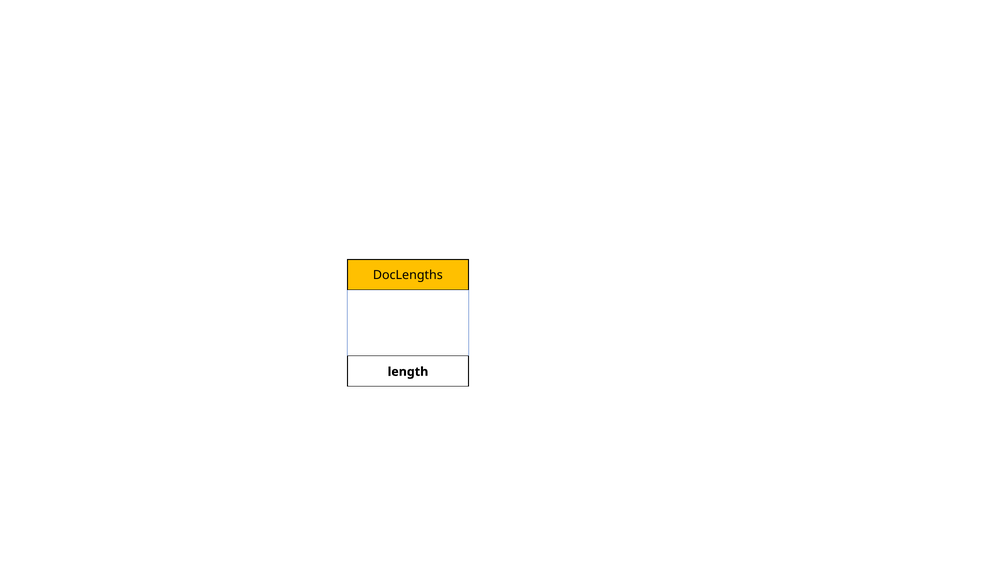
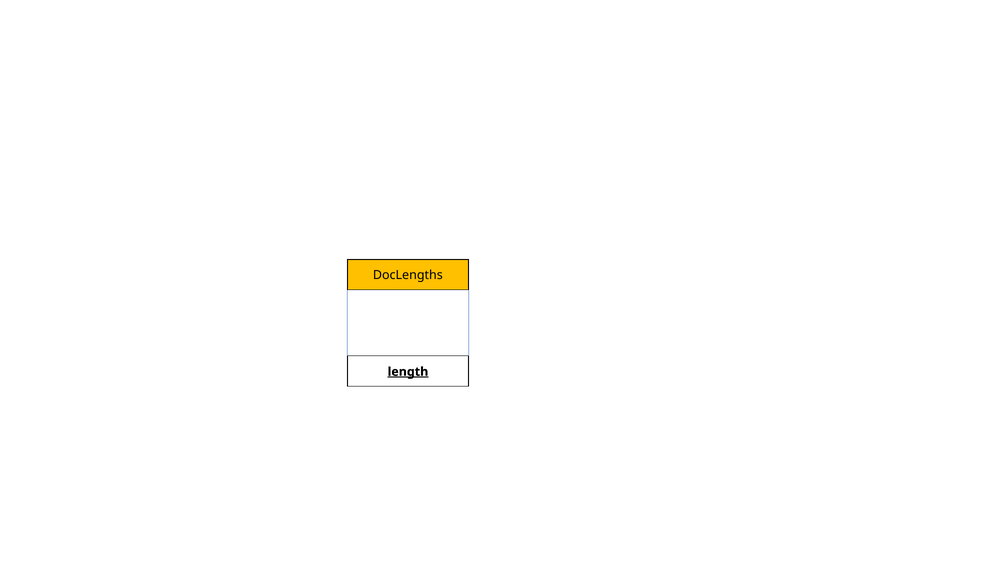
length underline: none -> present
